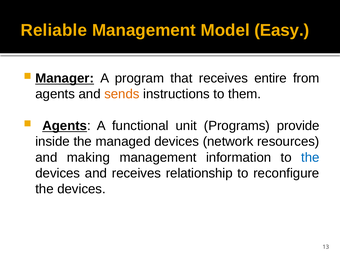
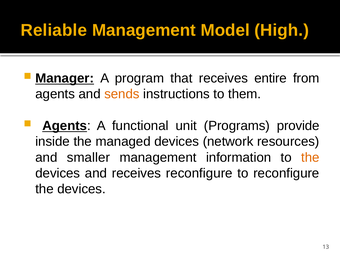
Easy: Easy -> High
making: making -> smaller
the at (310, 157) colour: blue -> orange
receives relationship: relationship -> reconfigure
